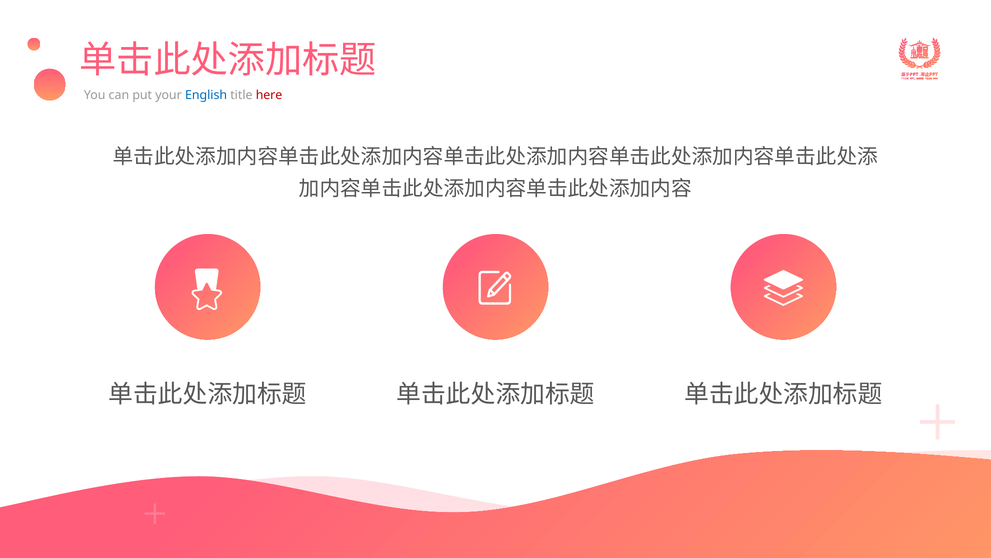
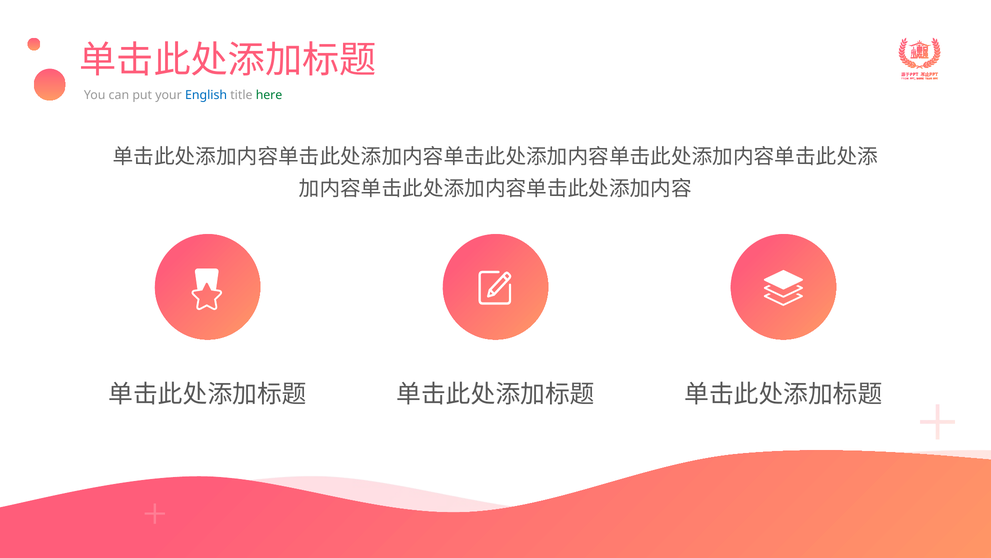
here colour: red -> green
